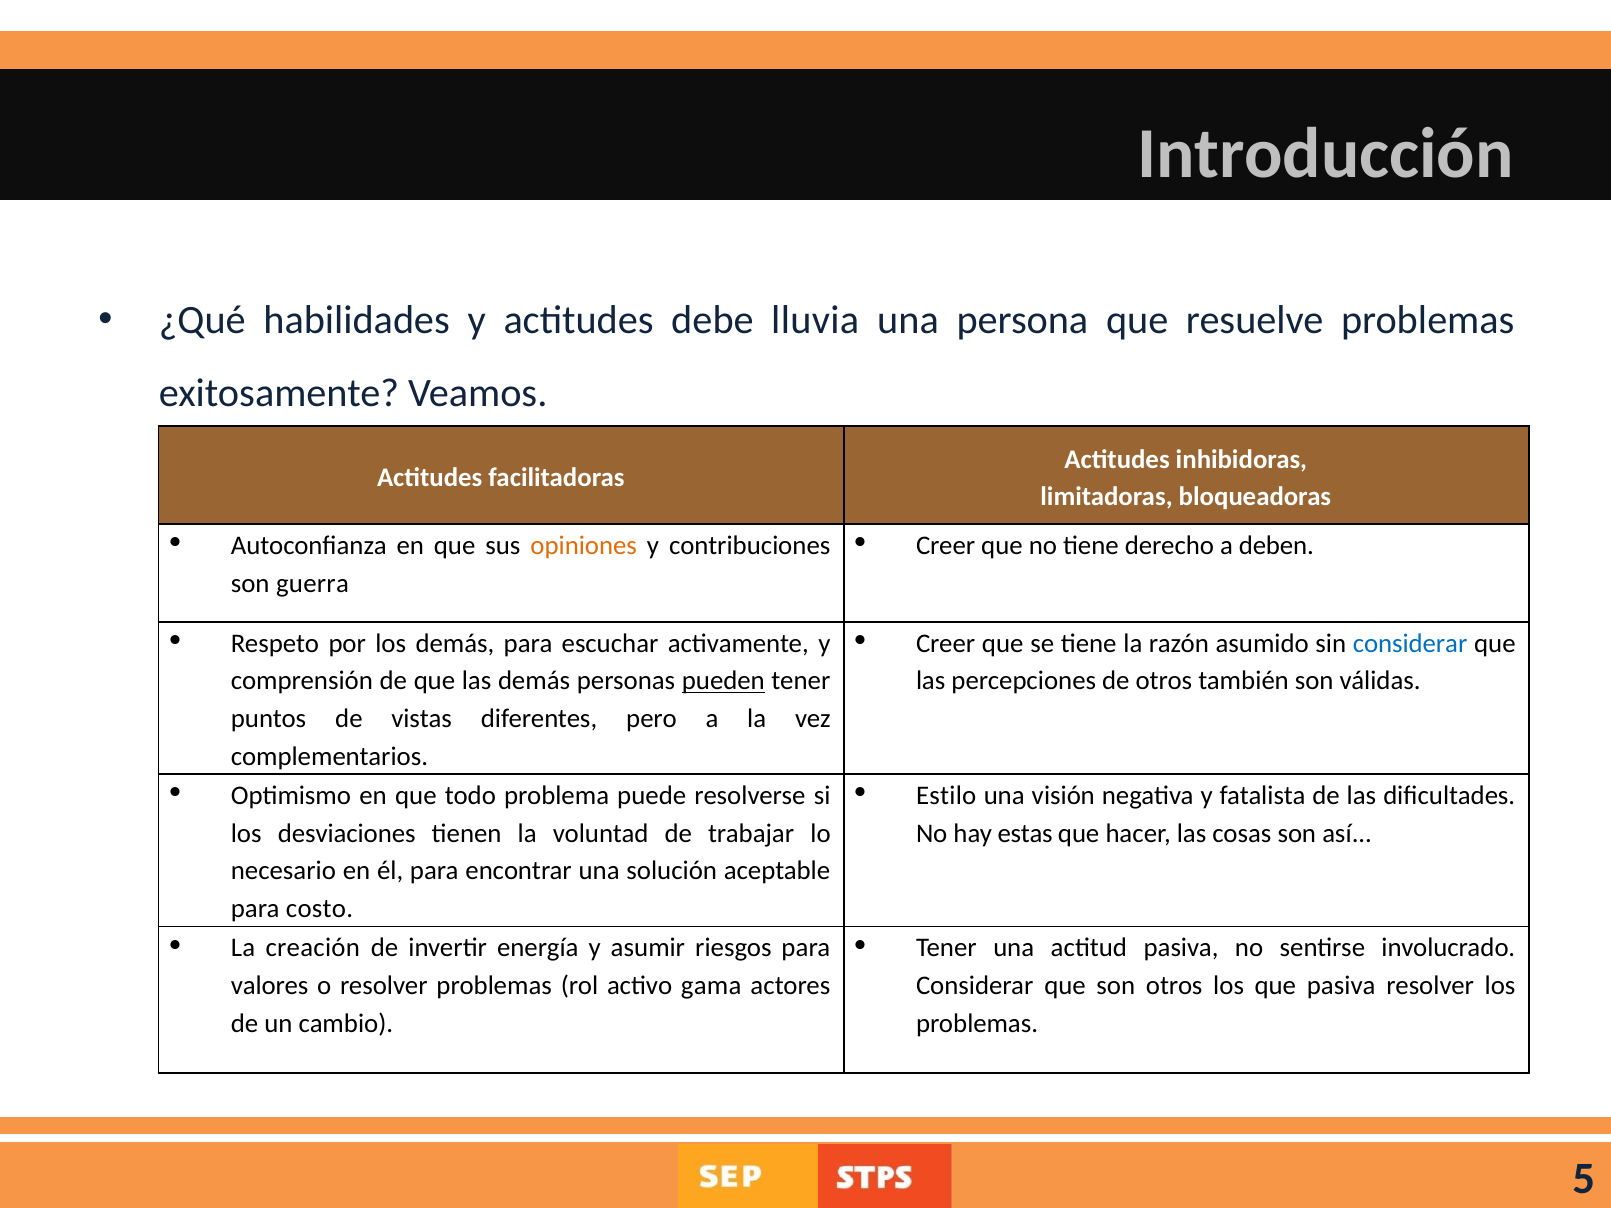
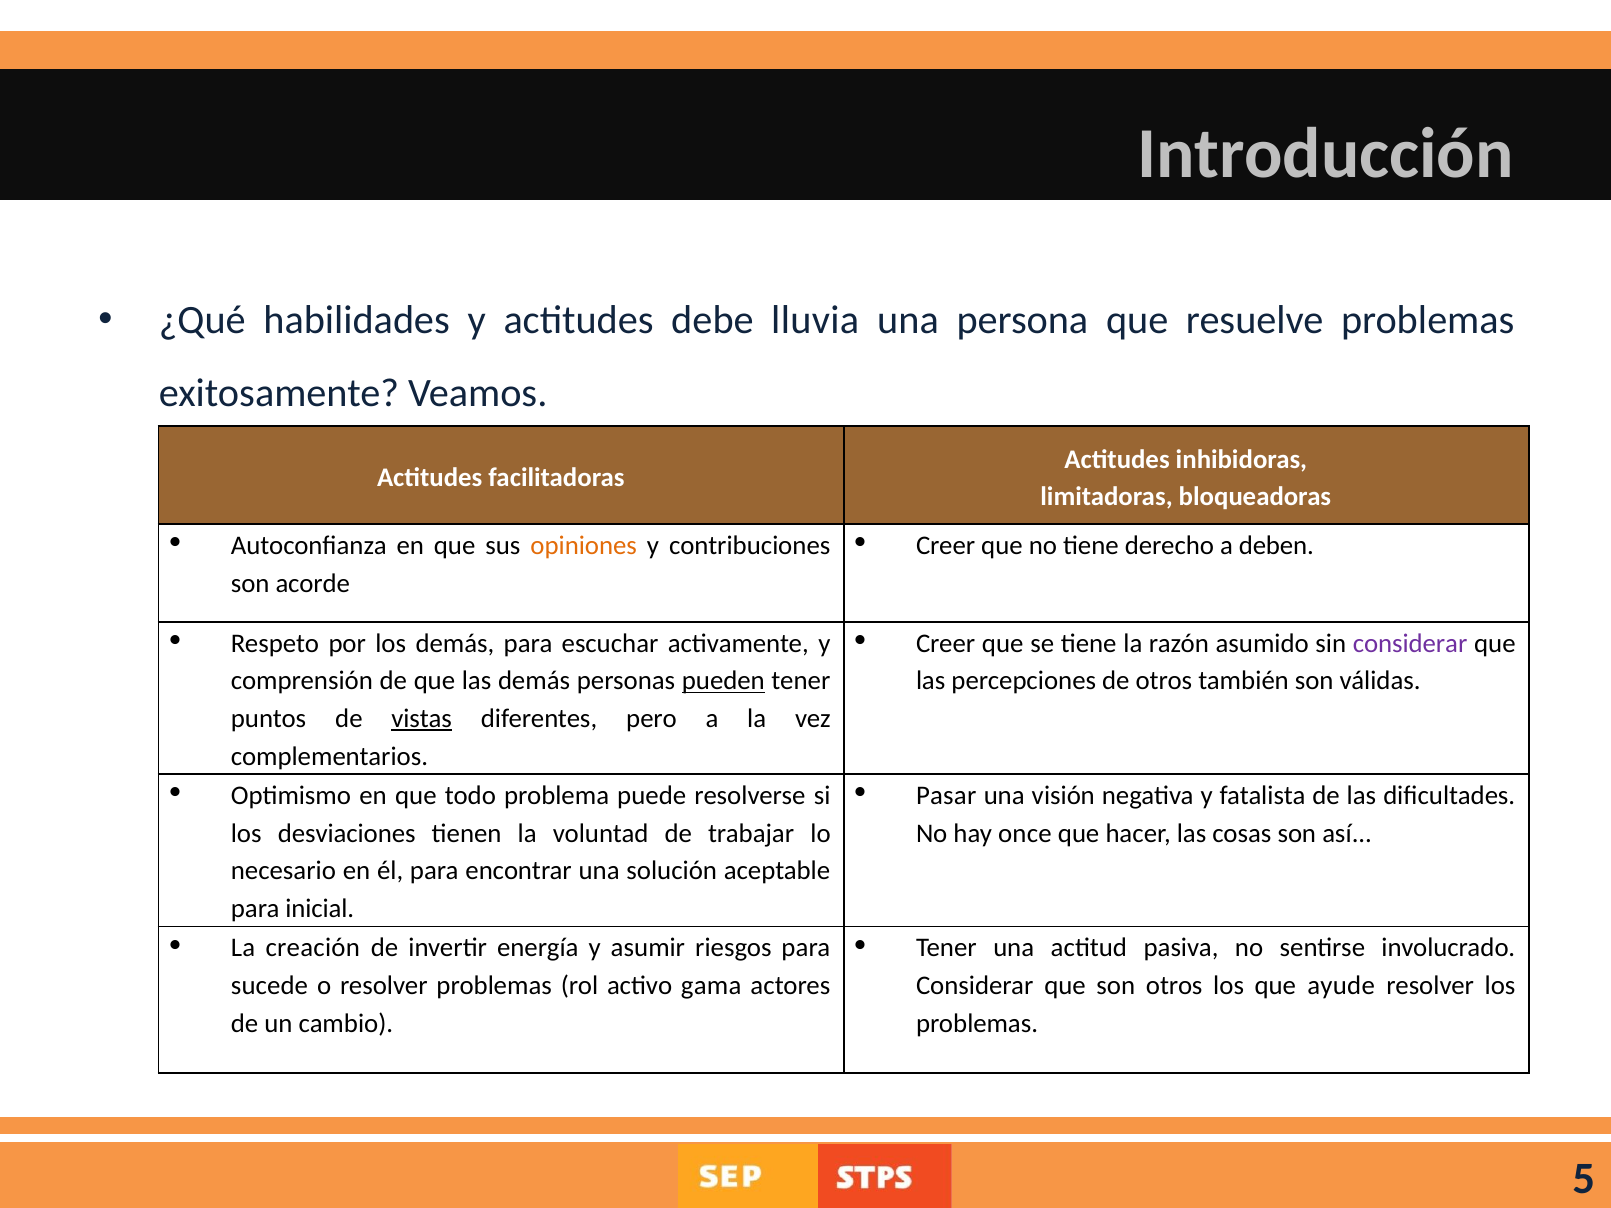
guerra: guerra -> acorde
considerar at (1410, 644) colour: blue -> purple
vistas underline: none -> present
Estilo: Estilo -> Pasar
estas: estas -> once
costo: costo -> inicial
valores: valores -> sucede
que pasiva: pasiva -> ayude
